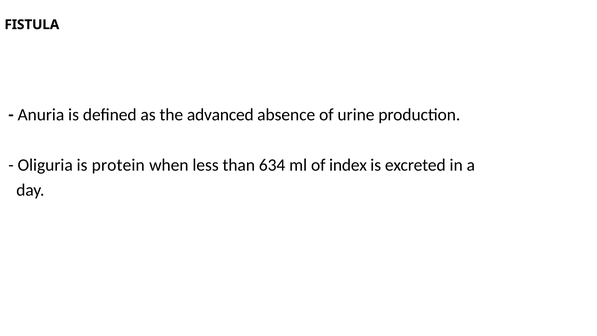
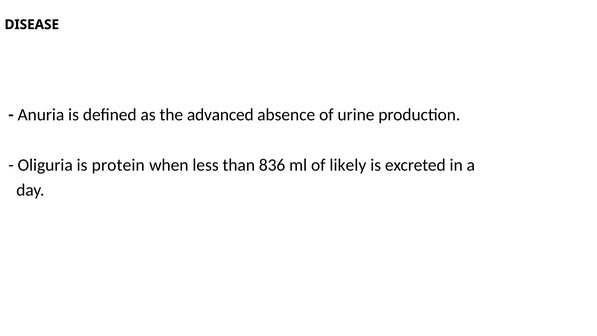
FISTULA: FISTULA -> DISEASE
634: 634 -> 836
index: index -> likely
